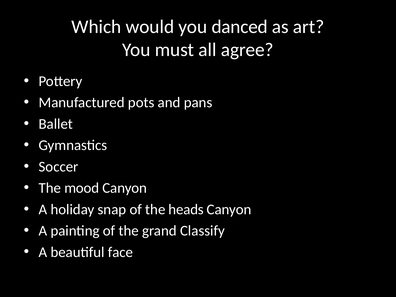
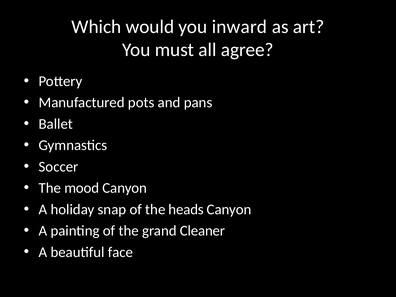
danced: danced -> inward
Classify: Classify -> Cleaner
